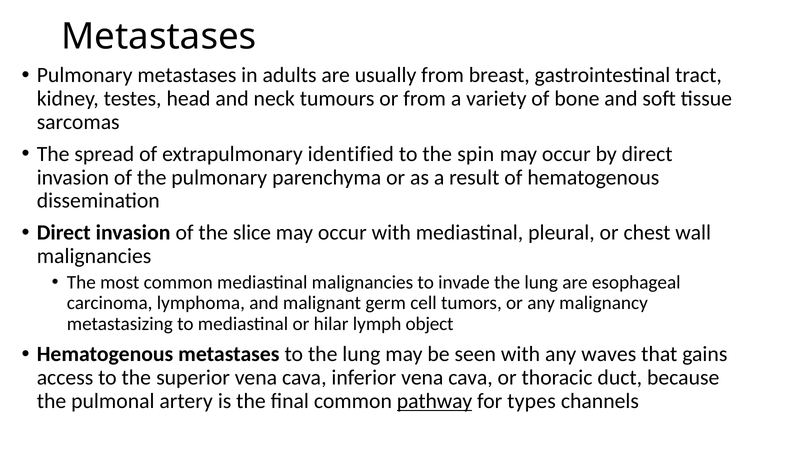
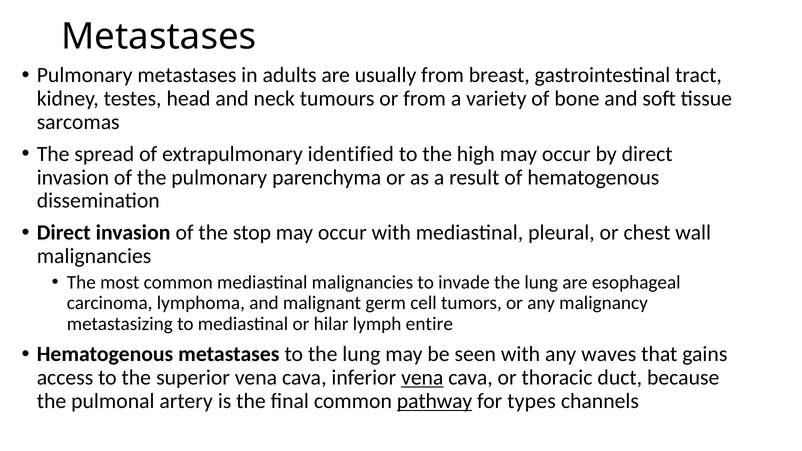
spin: spin -> high
slice: slice -> stop
object: object -> entire
vena at (422, 378) underline: none -> present
